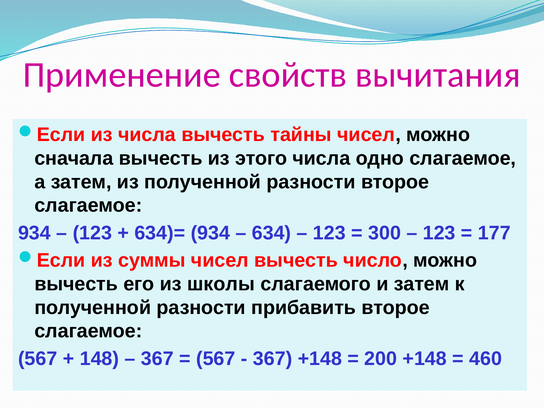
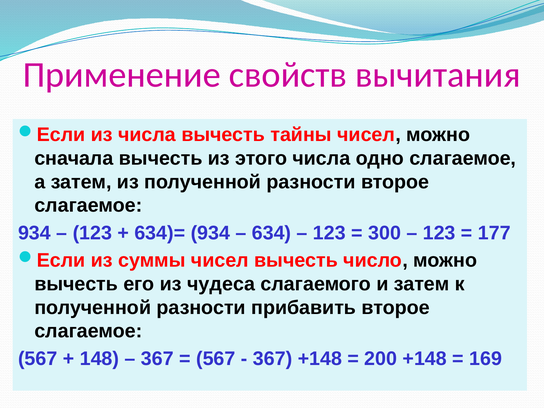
школы: школы -> чудеса
460: 460 -> 169
